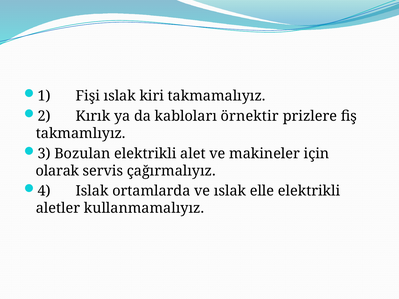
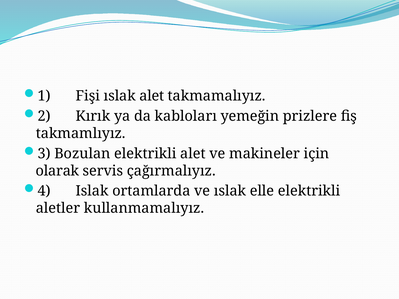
ıslak kiri: kiri -> alet
örnektir: örnektir -> yemeğin
